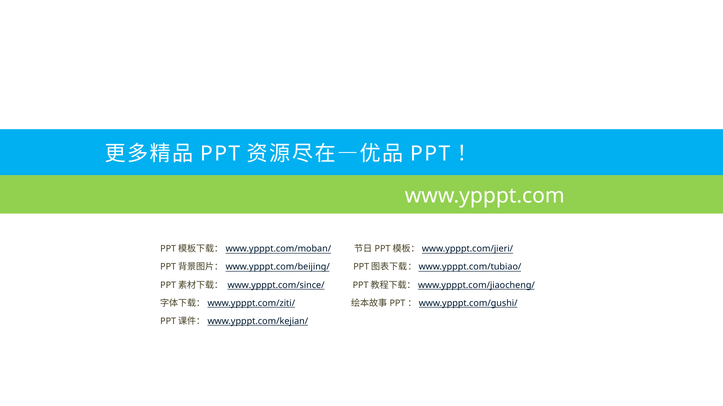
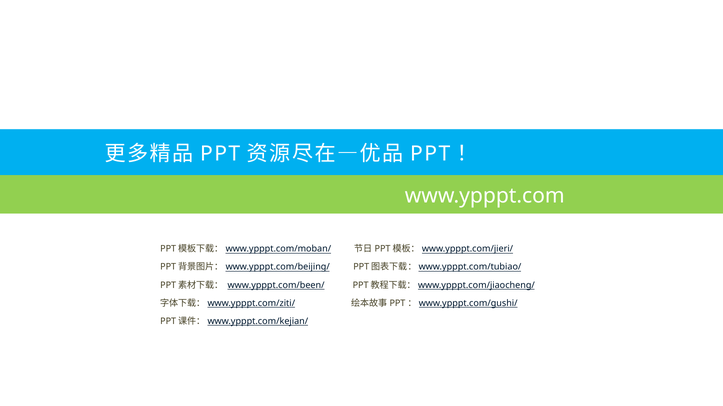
www.ypppt.com/since/: www.ypppt.com/since/ -> www.ypppt.com/been/
